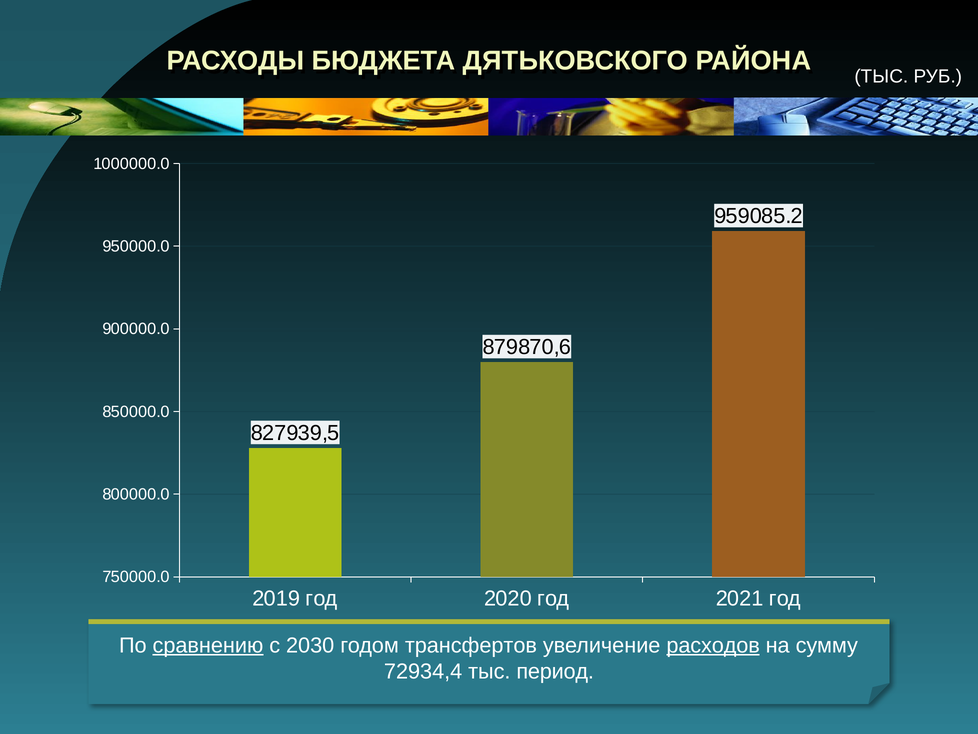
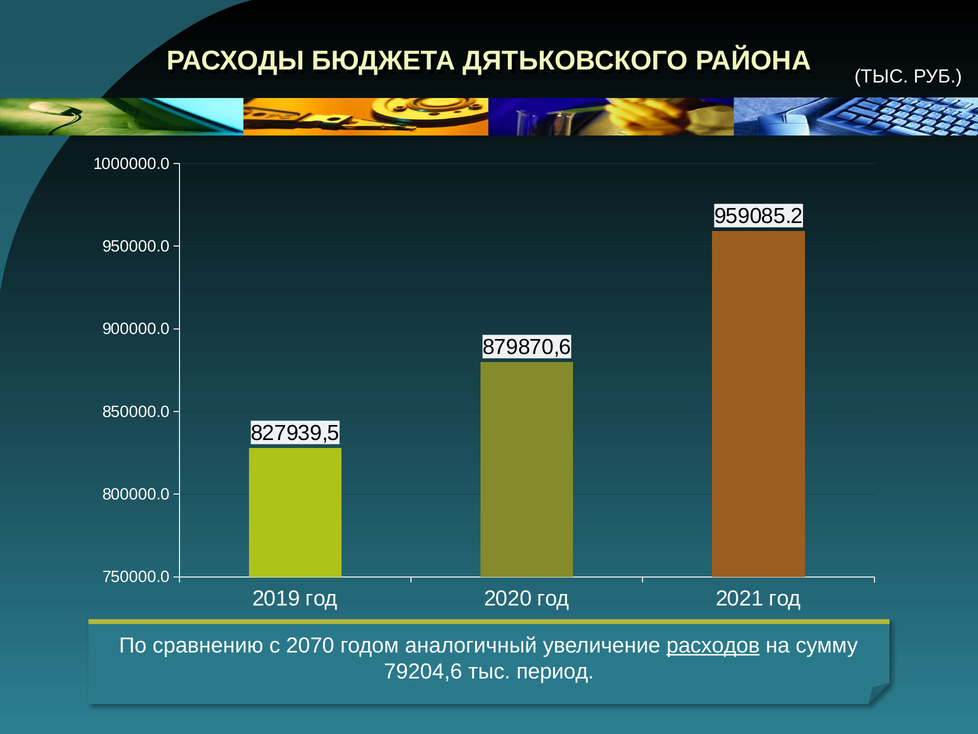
сравнению underline: present -> none
2030: 2030 -> 2070
трансфертов: трансфертов -> аналогичный
72934,4: 72934,4 -> 79204,6
